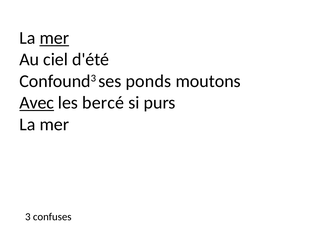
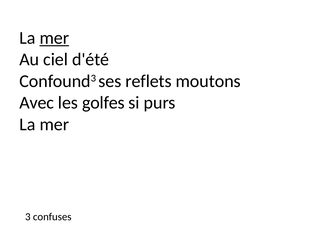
ponds: ponds -> reflets
Avec underline: present -> none
bercé: bercé -> golfes
